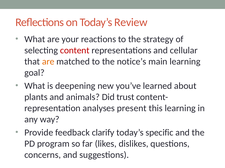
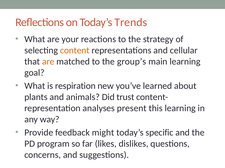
Review: Review -> Trends
content colour: red -> orange
notice’s: notice’s -> group’s
deepening: deepening -> respiration
clarify: clarify -> might
